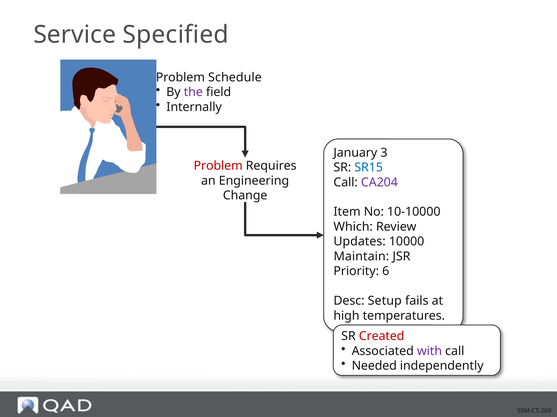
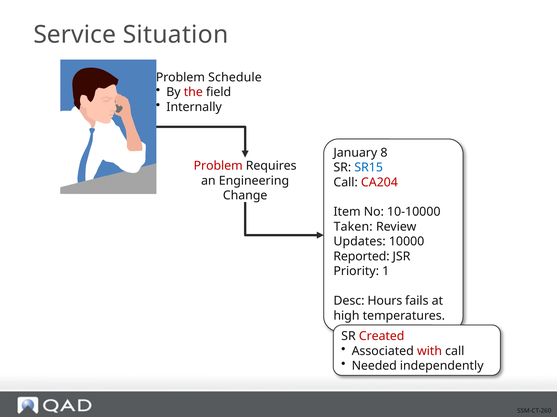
Specified: Specified -> Situation
the colour: purple -> red
3: 3 -> 8
CA204 colour: purple -> red
Which: Which -> Taken
Maintain: Maintain -> Reported
6: 6 -> 1
Setup: Setup -> Hours
with colour: purple -> red
